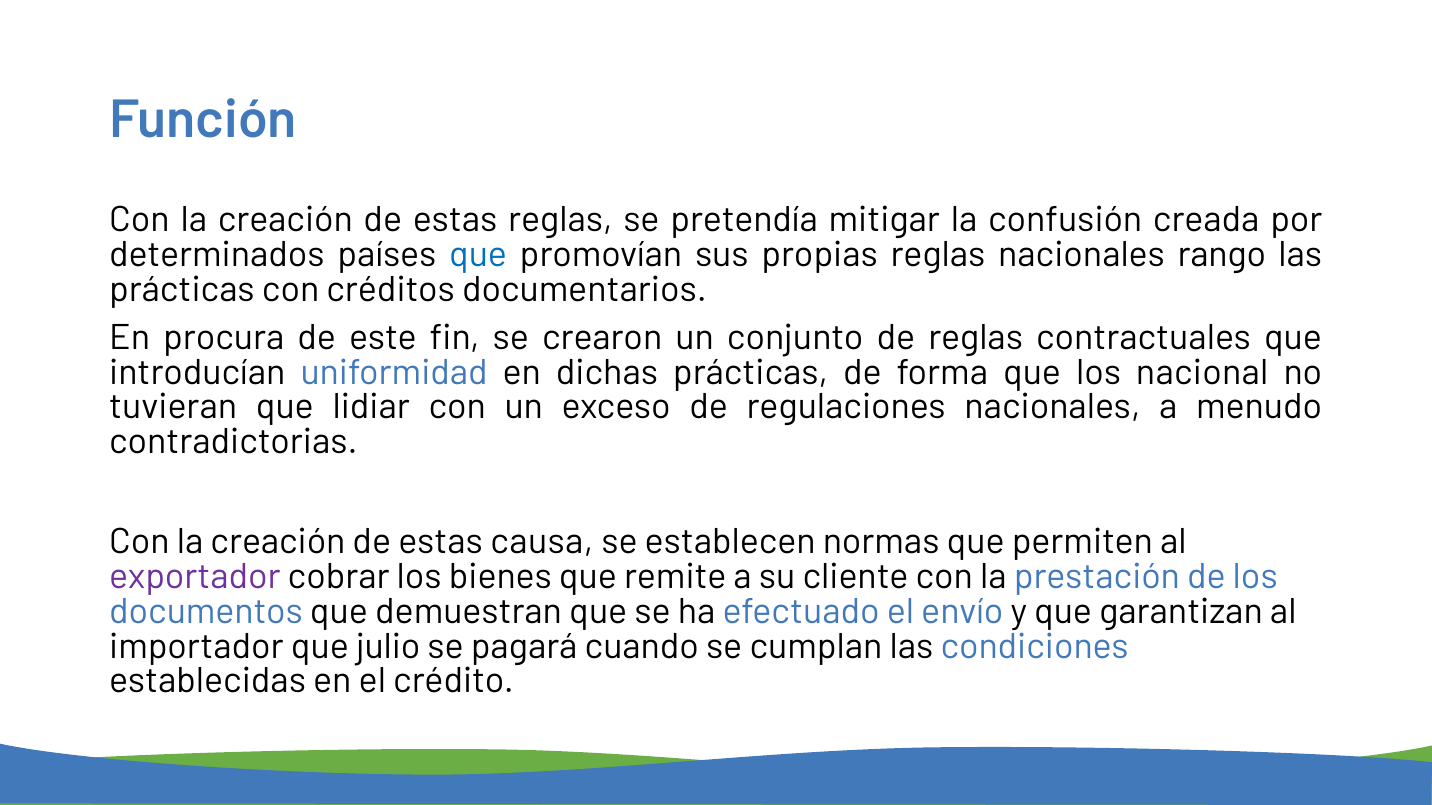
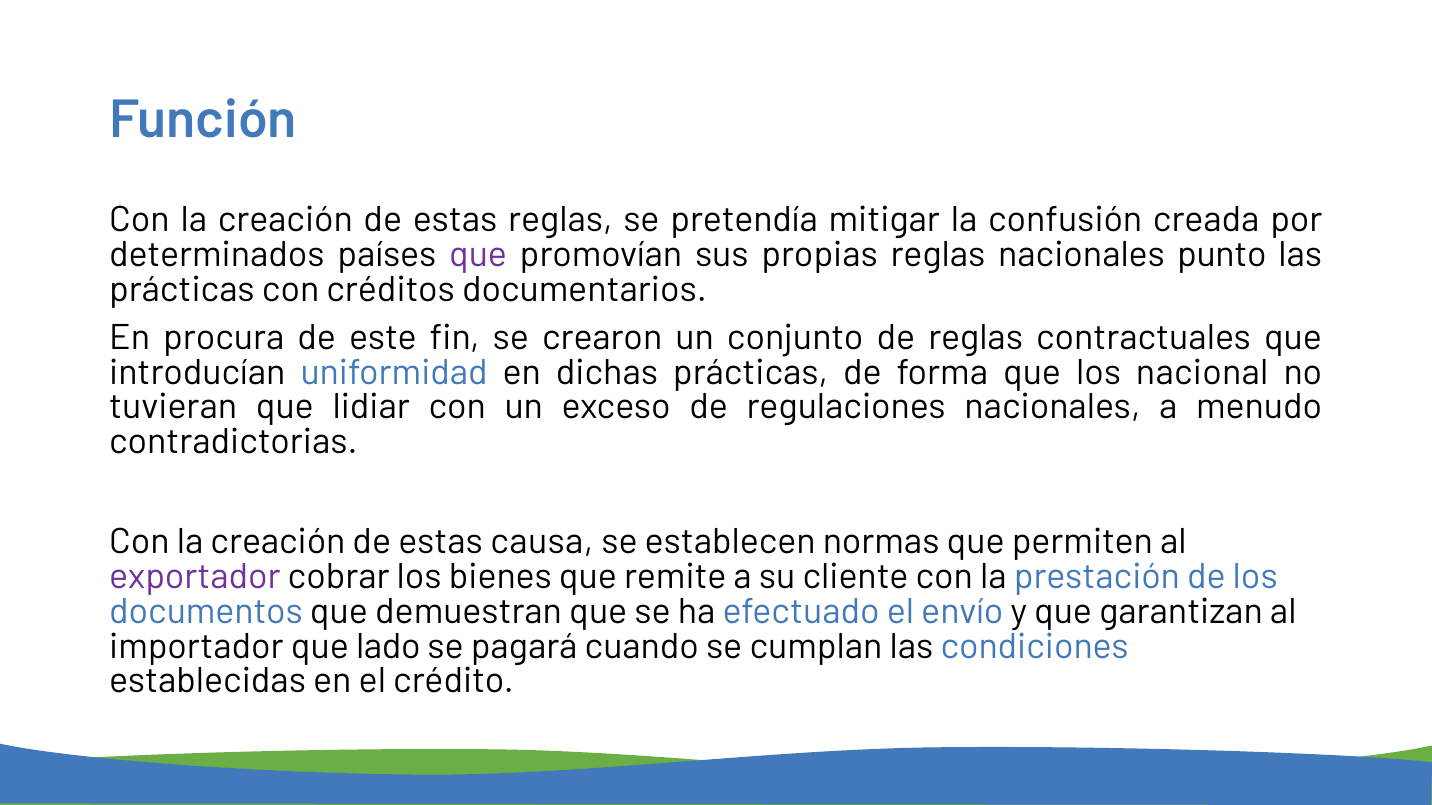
que at (478, 255) colour: blue -> purple
rango: rango -> punto
julio: julio -> lado
